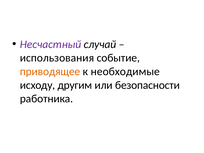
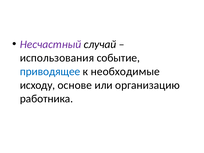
приводящее colour: orange -> blue
другим: другим -> основе
безопасности: безопасности -> организацию
